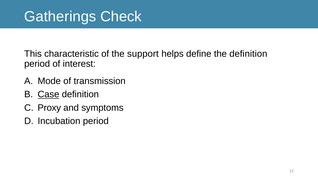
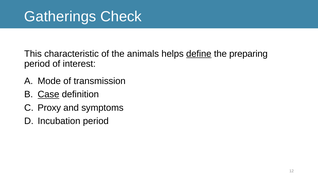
support: support -> animals
define underline: none -> present
the definition: definition -> preparing
